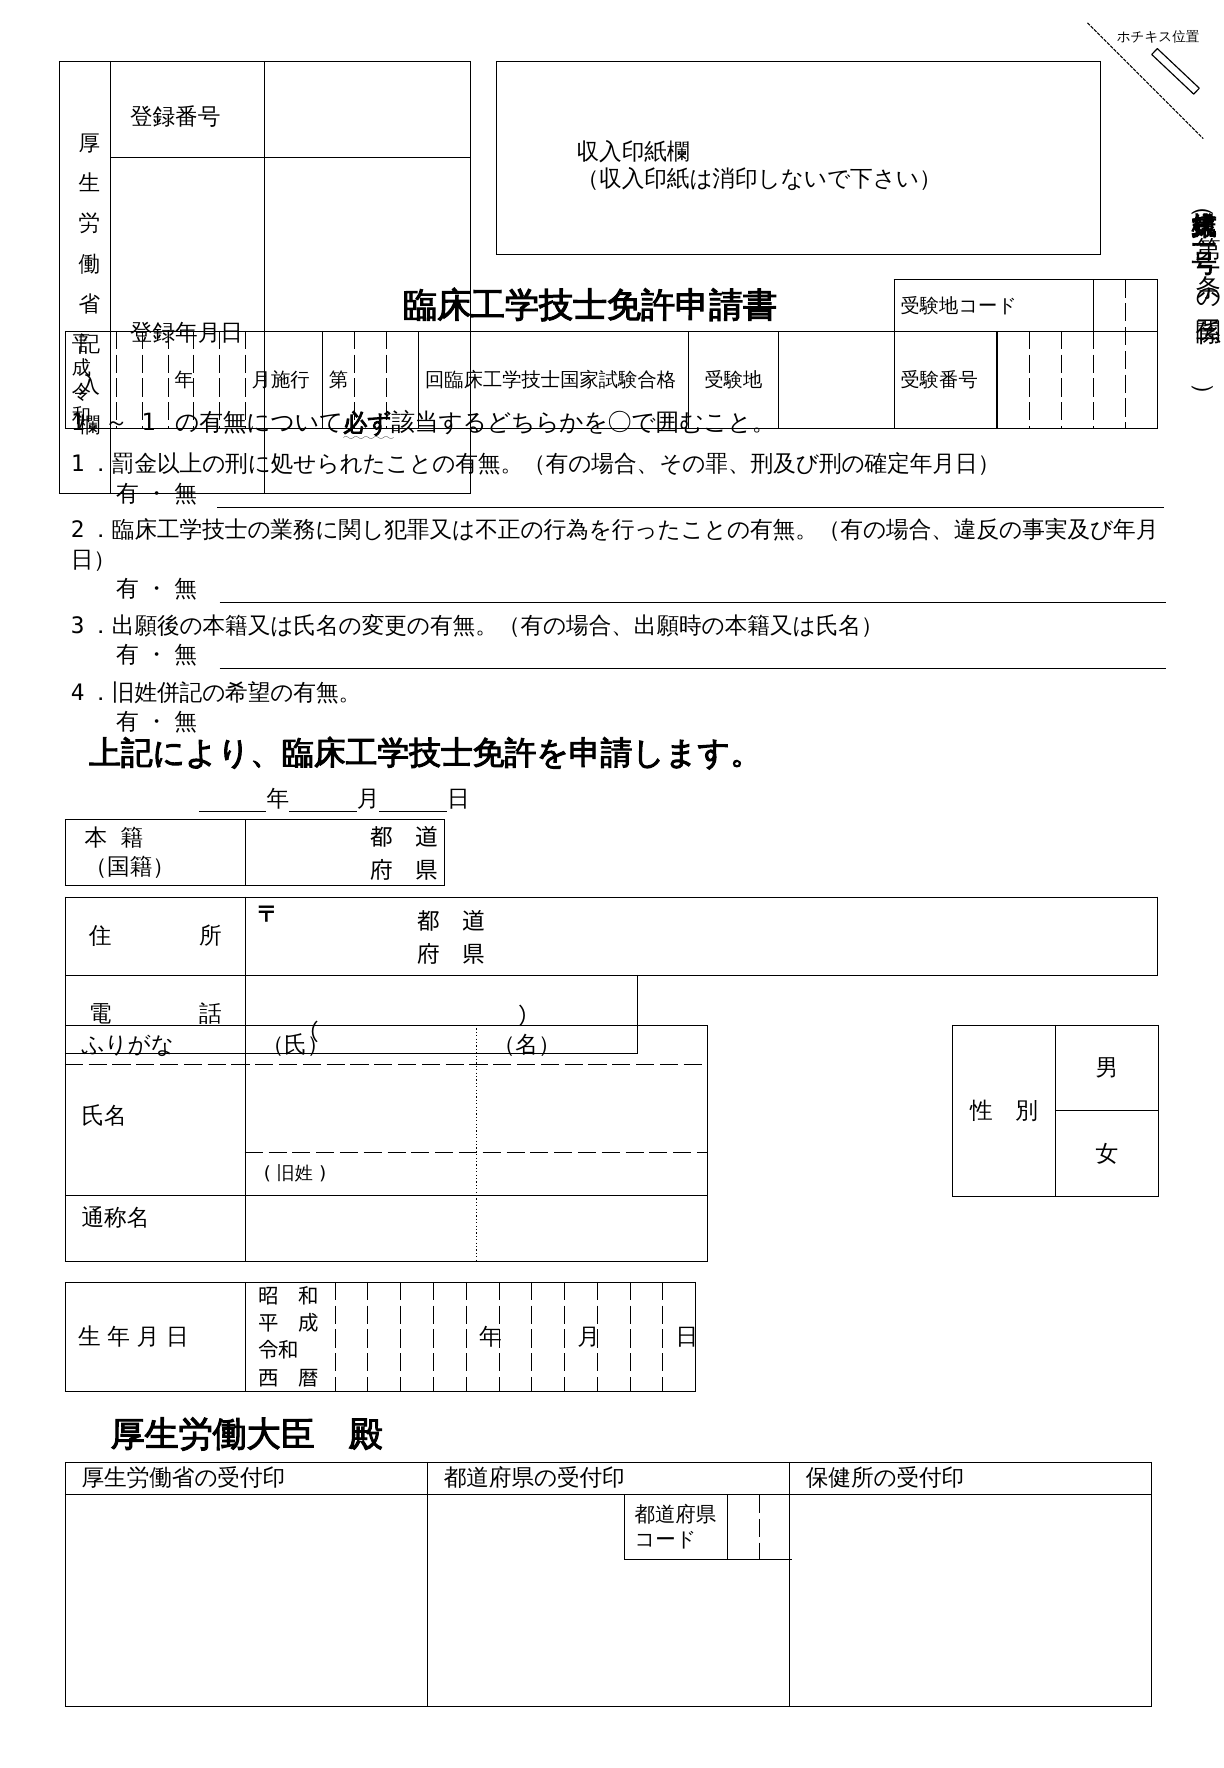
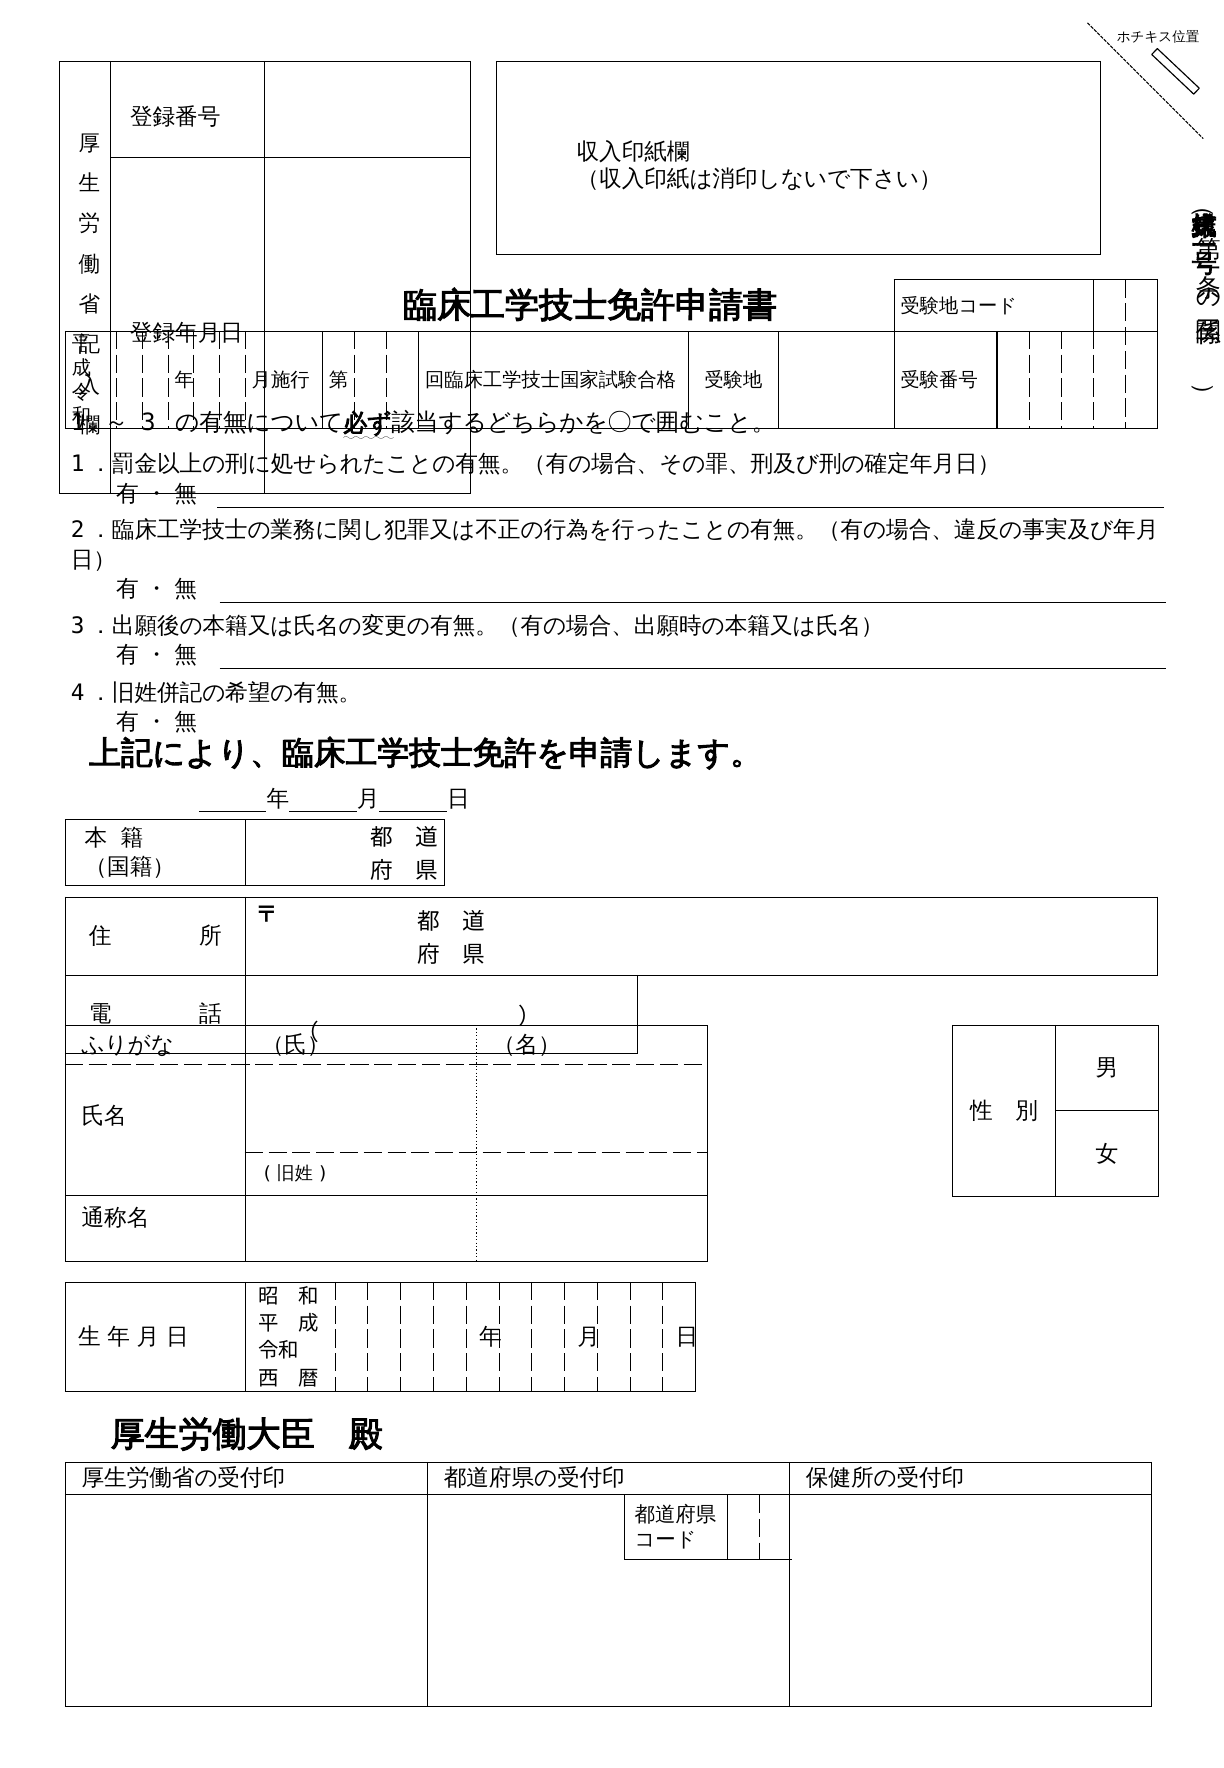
1 at (148, 423): 1 -> 3
